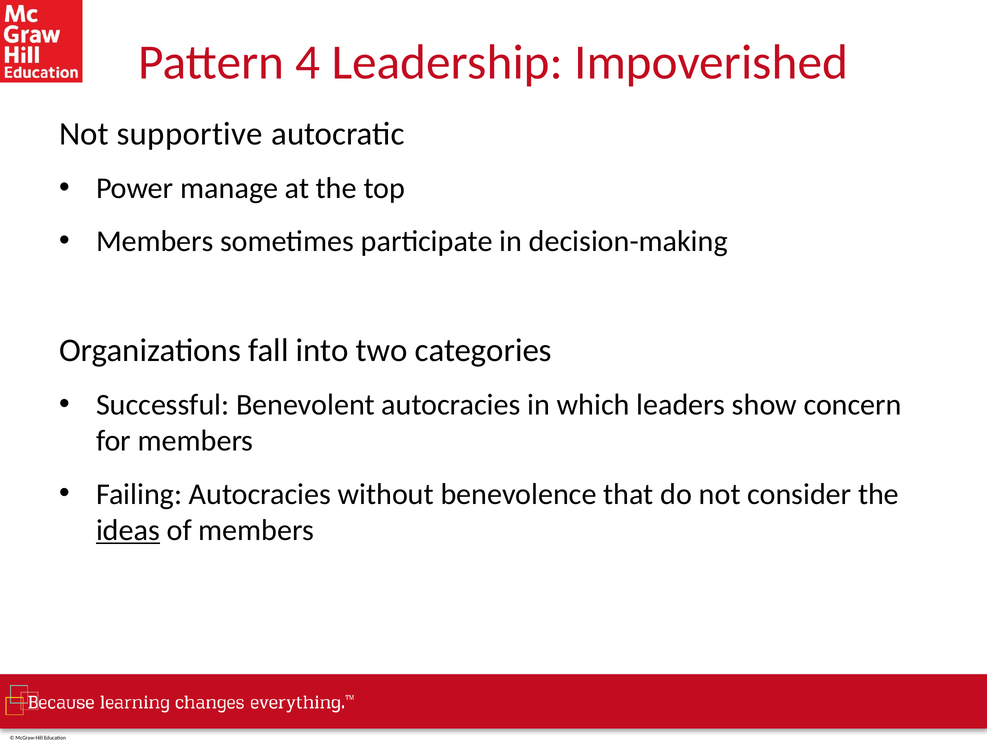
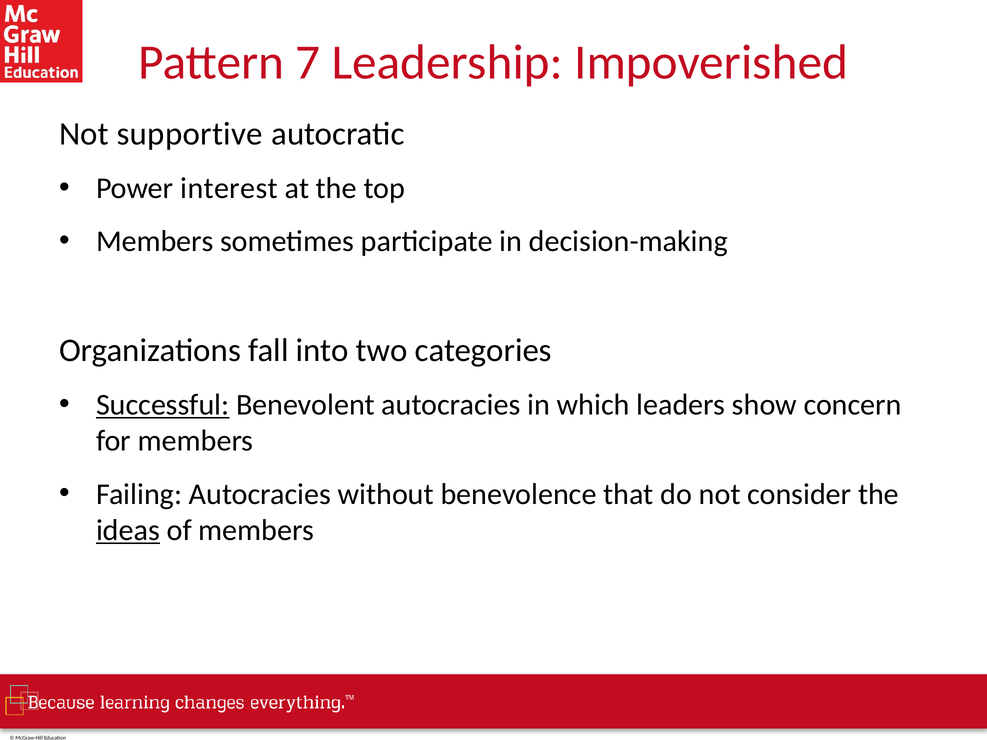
4: 4 -> 7
manage: manage -> interest
Successful underline: none -> present
